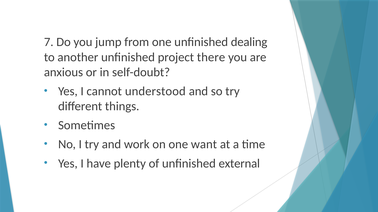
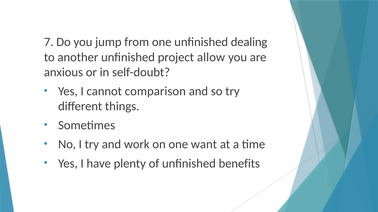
there: there -> allow
understood: understood -> comparison
external: external -> benefits
